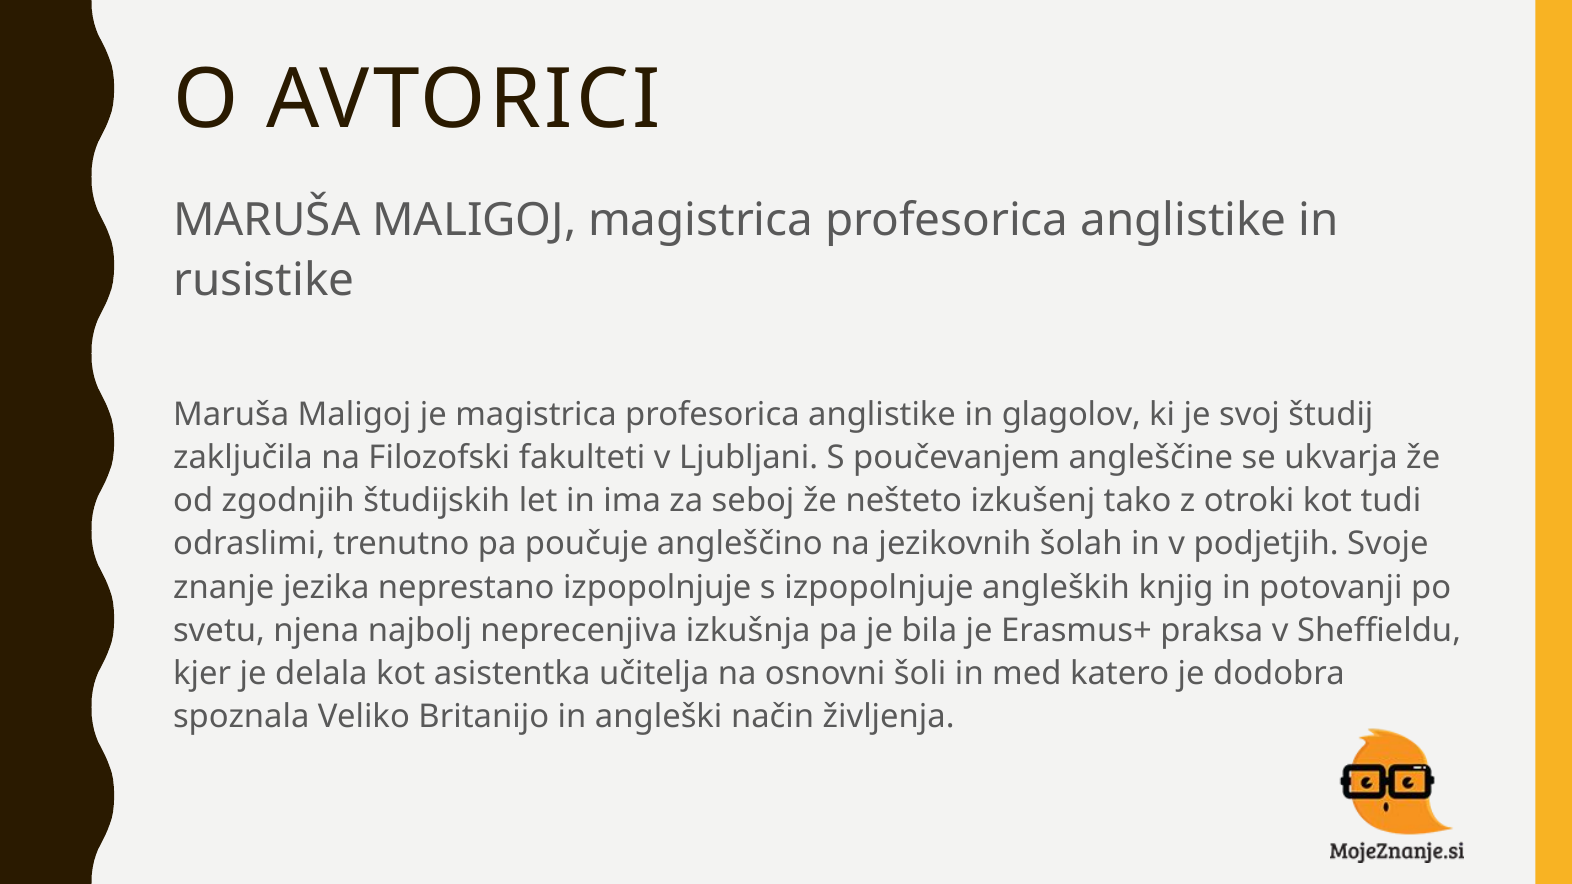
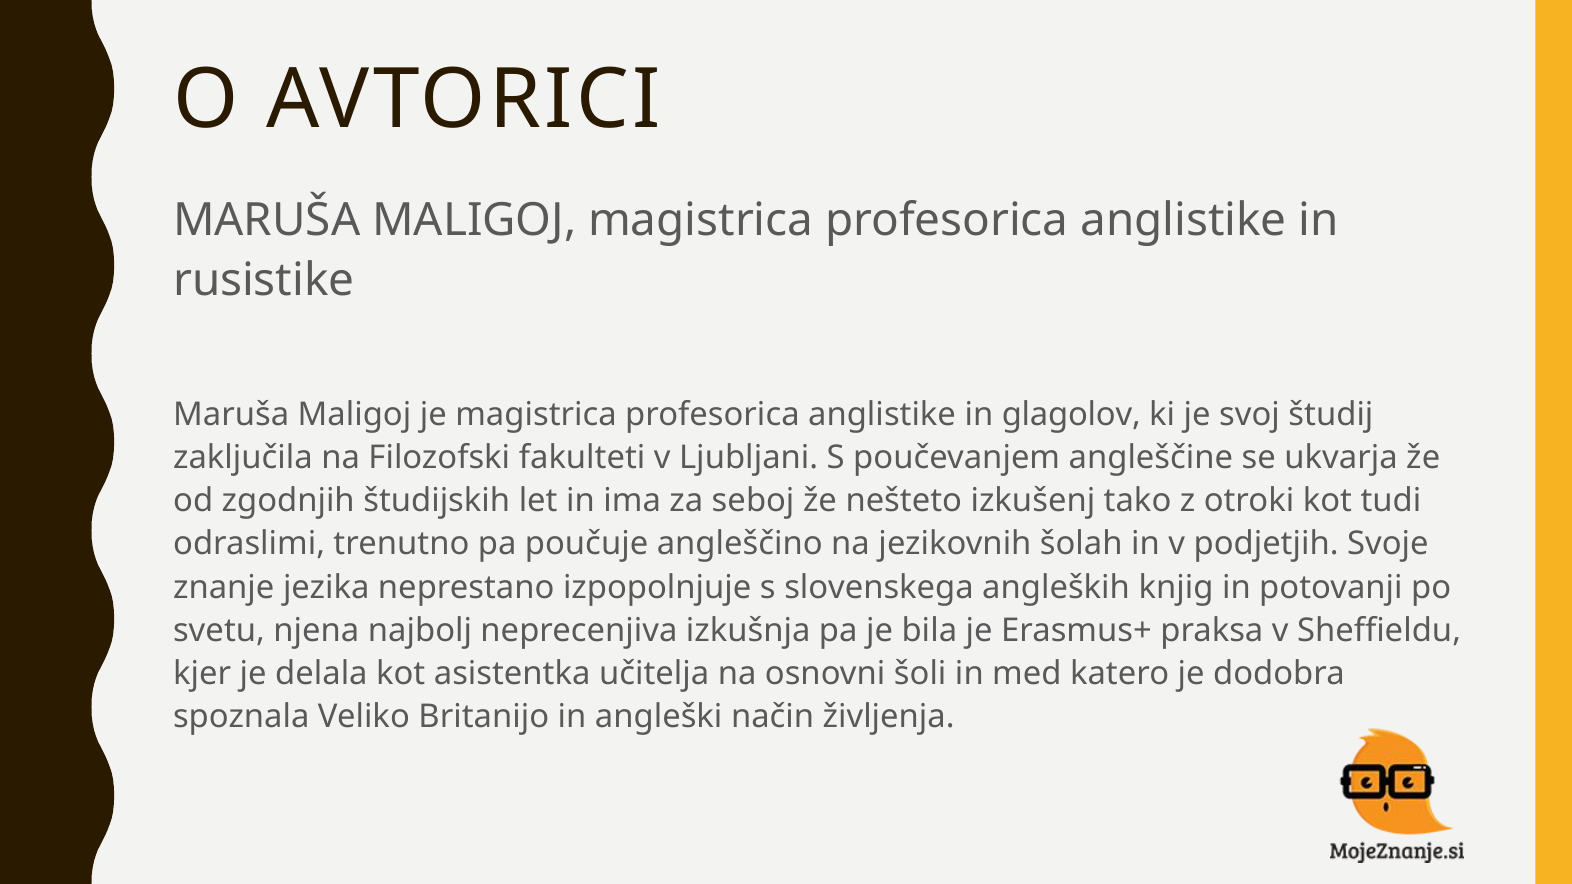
s izpopolnjuje: izpopolnjuje -> slovenskega
